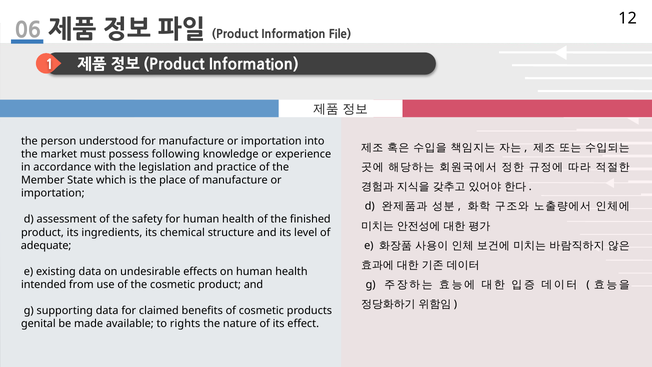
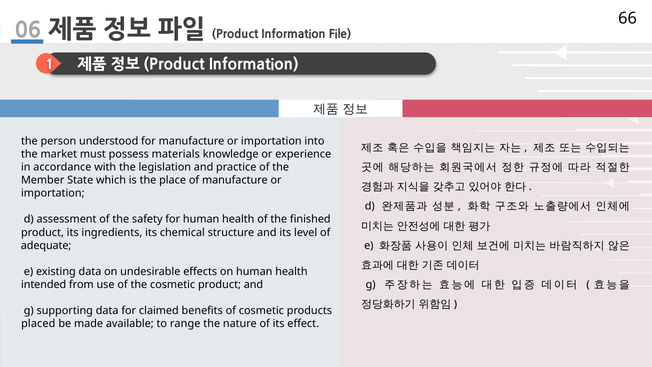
12: 12 -> 66
following: following -> materials
genital: genital -> placed
rights: rights -> range
